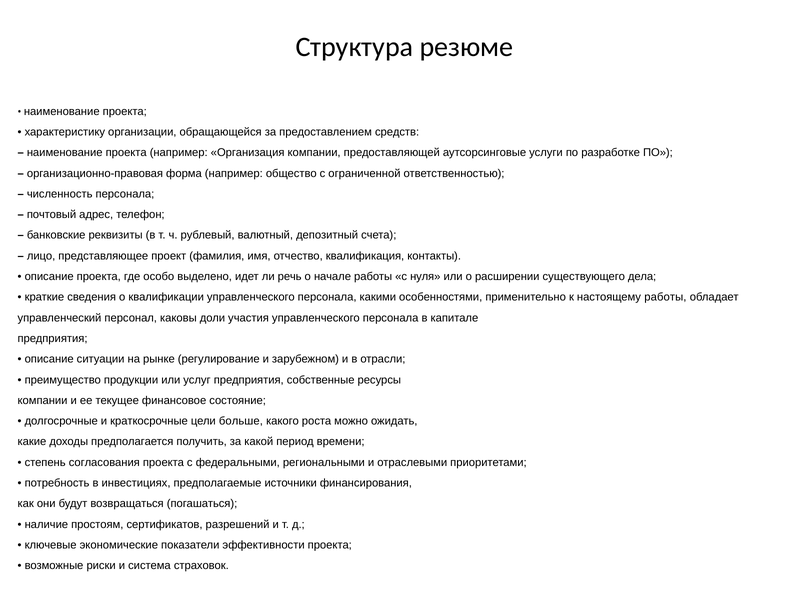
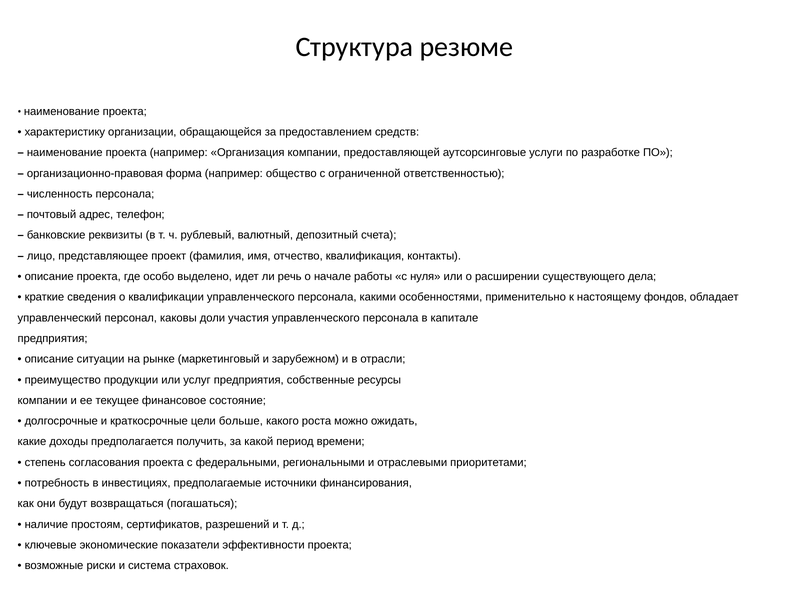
настоящему работы: работы -> фондов
регулирование: регулирование -> маркетинговый
